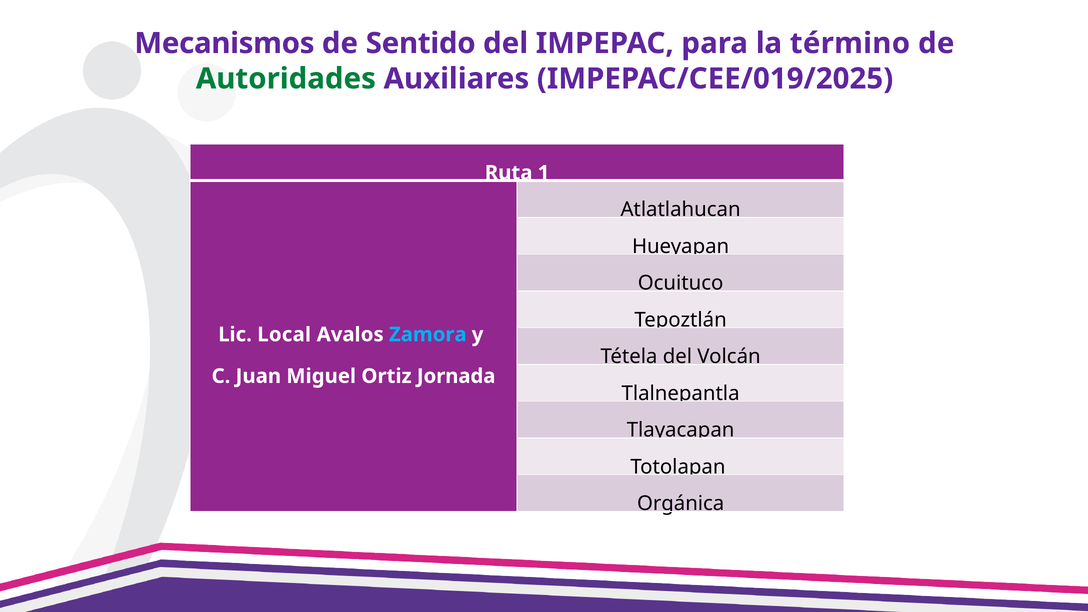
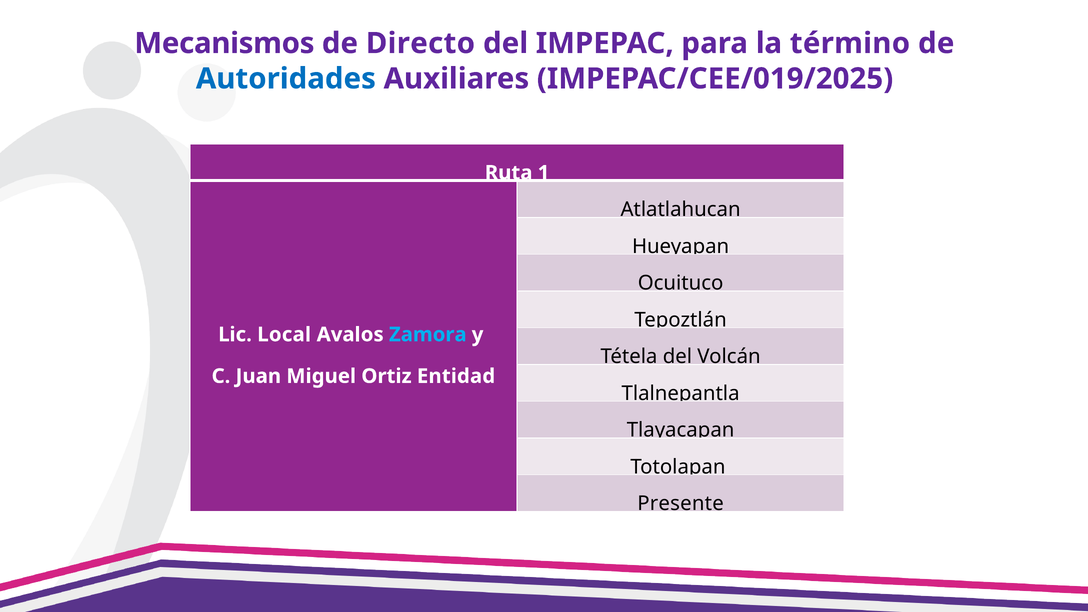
Sentido: Sentido -> Directo
Autoridades colour: green -> blue
Jornada: Jornada -> Entidad
Orgánica: Orgánica -> Presente
